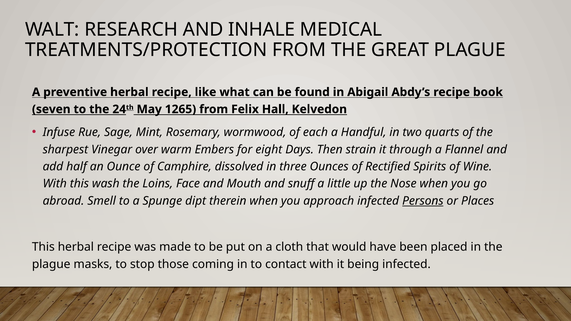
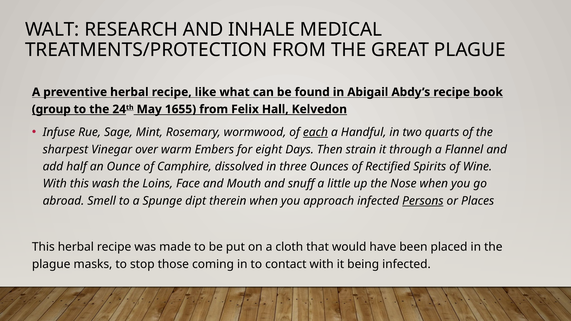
seven: seven -> group
1265: 1265 -> 1655
each underline: none -> present
